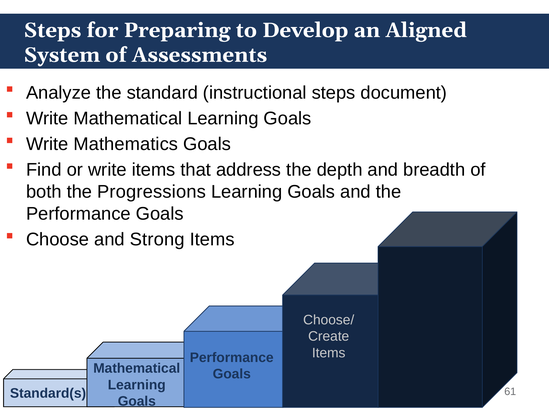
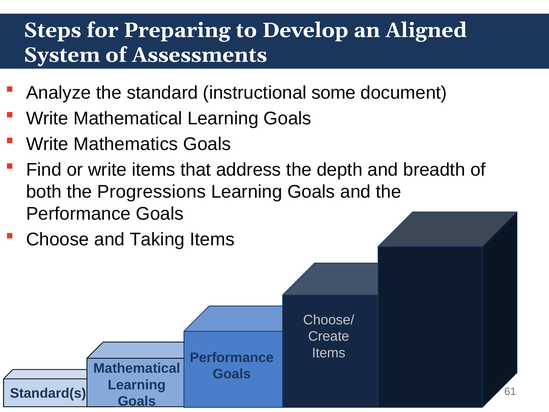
instructional steps: steps -> some
Strong: Strong -> Taking
